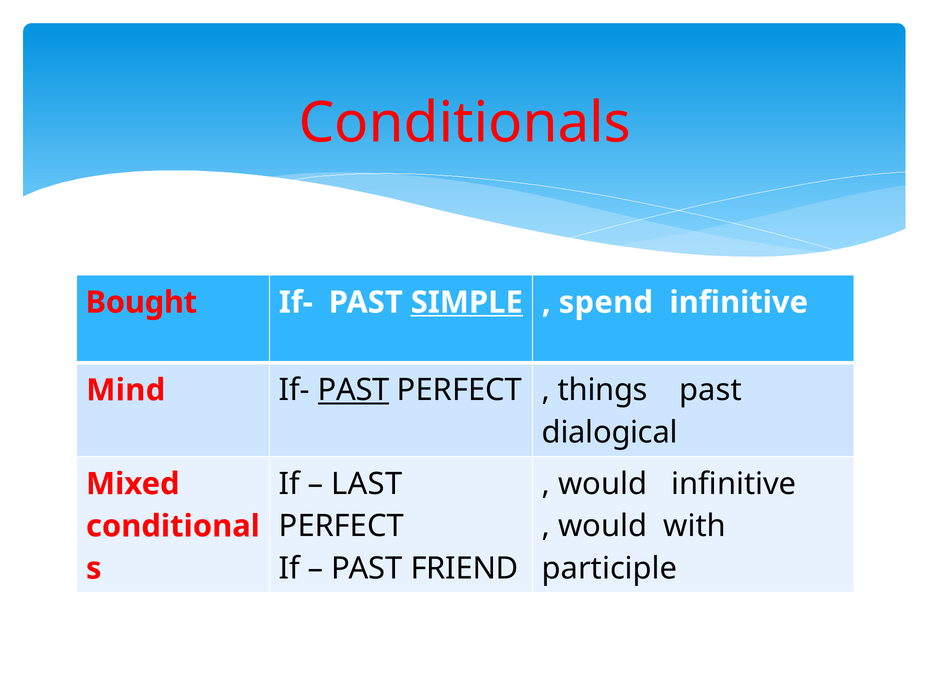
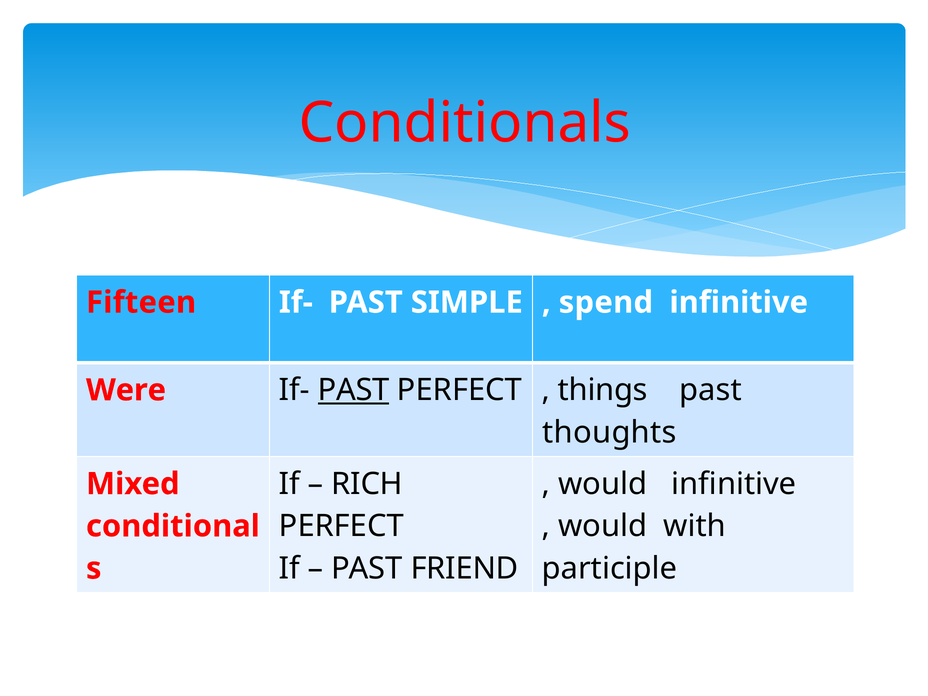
Bought: Bought -> Fifteen
SIMPLE underline: present -> none
Mind: Mind -> Were
dialogical: dialogical -> thoughts
LAST: LAST -> RICH
